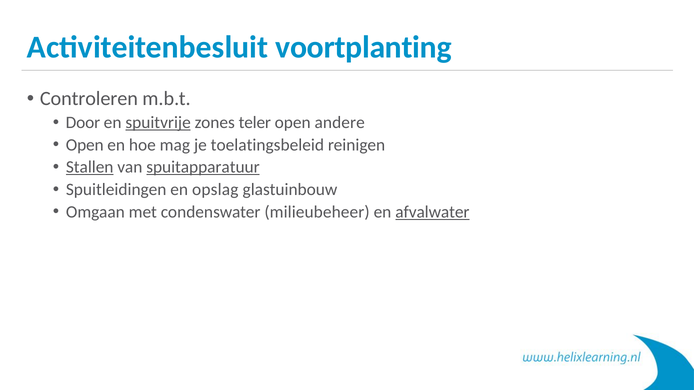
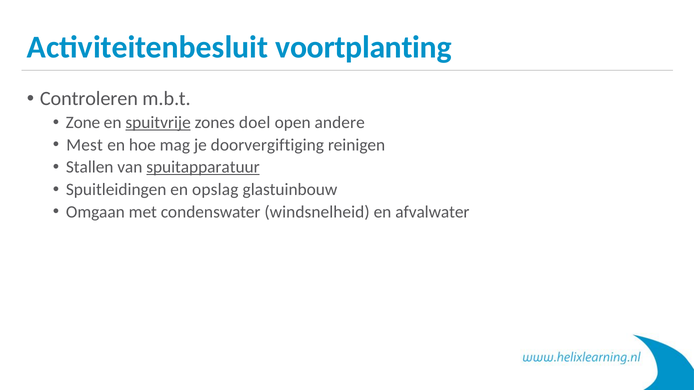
Door: Door -> Zone
teler: teler -> doel
Open at (85, 145): Open -> Mest
toelatingsbeleid: toelatingsbeleid -> doorvergiftiging
Stallen underline: present -> none
milieubeheer: milieubeheer -> windsnelheid
afvalwater underline: present -> none
